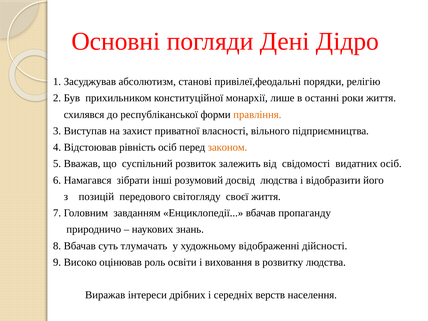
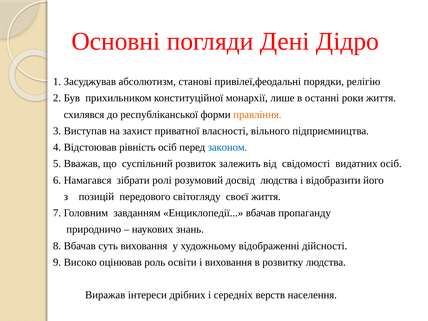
законом colour: orange -> blue
інші: інші -> ролі
суть тлумачать: тлумачать -> виховання
